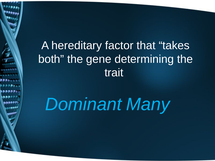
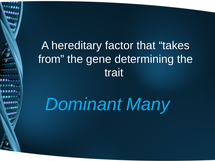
both: both -> from
